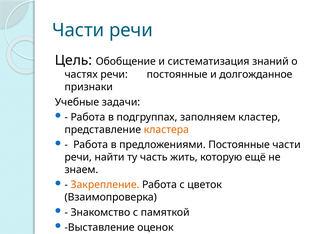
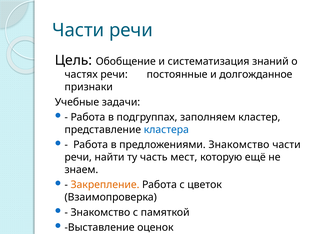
кластера colour: orange -> blue
предложениями Постоянные: Постоянные -> Знакомство
жить: жить -> мест
